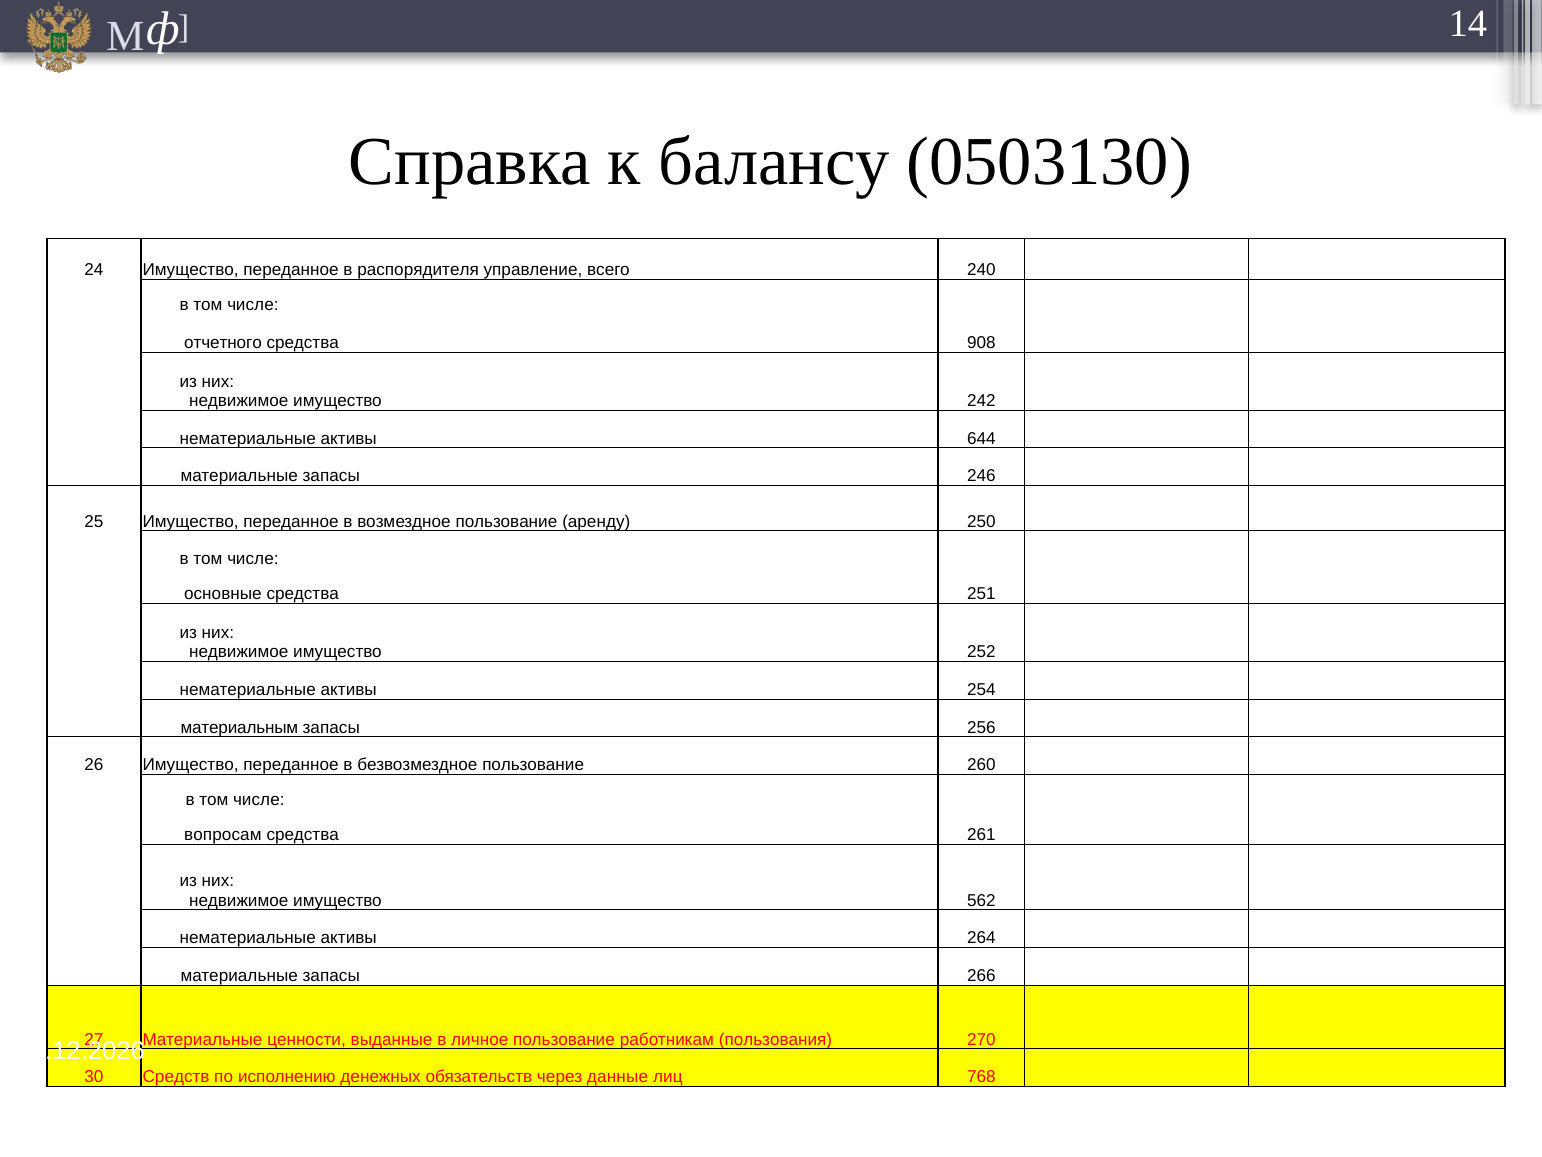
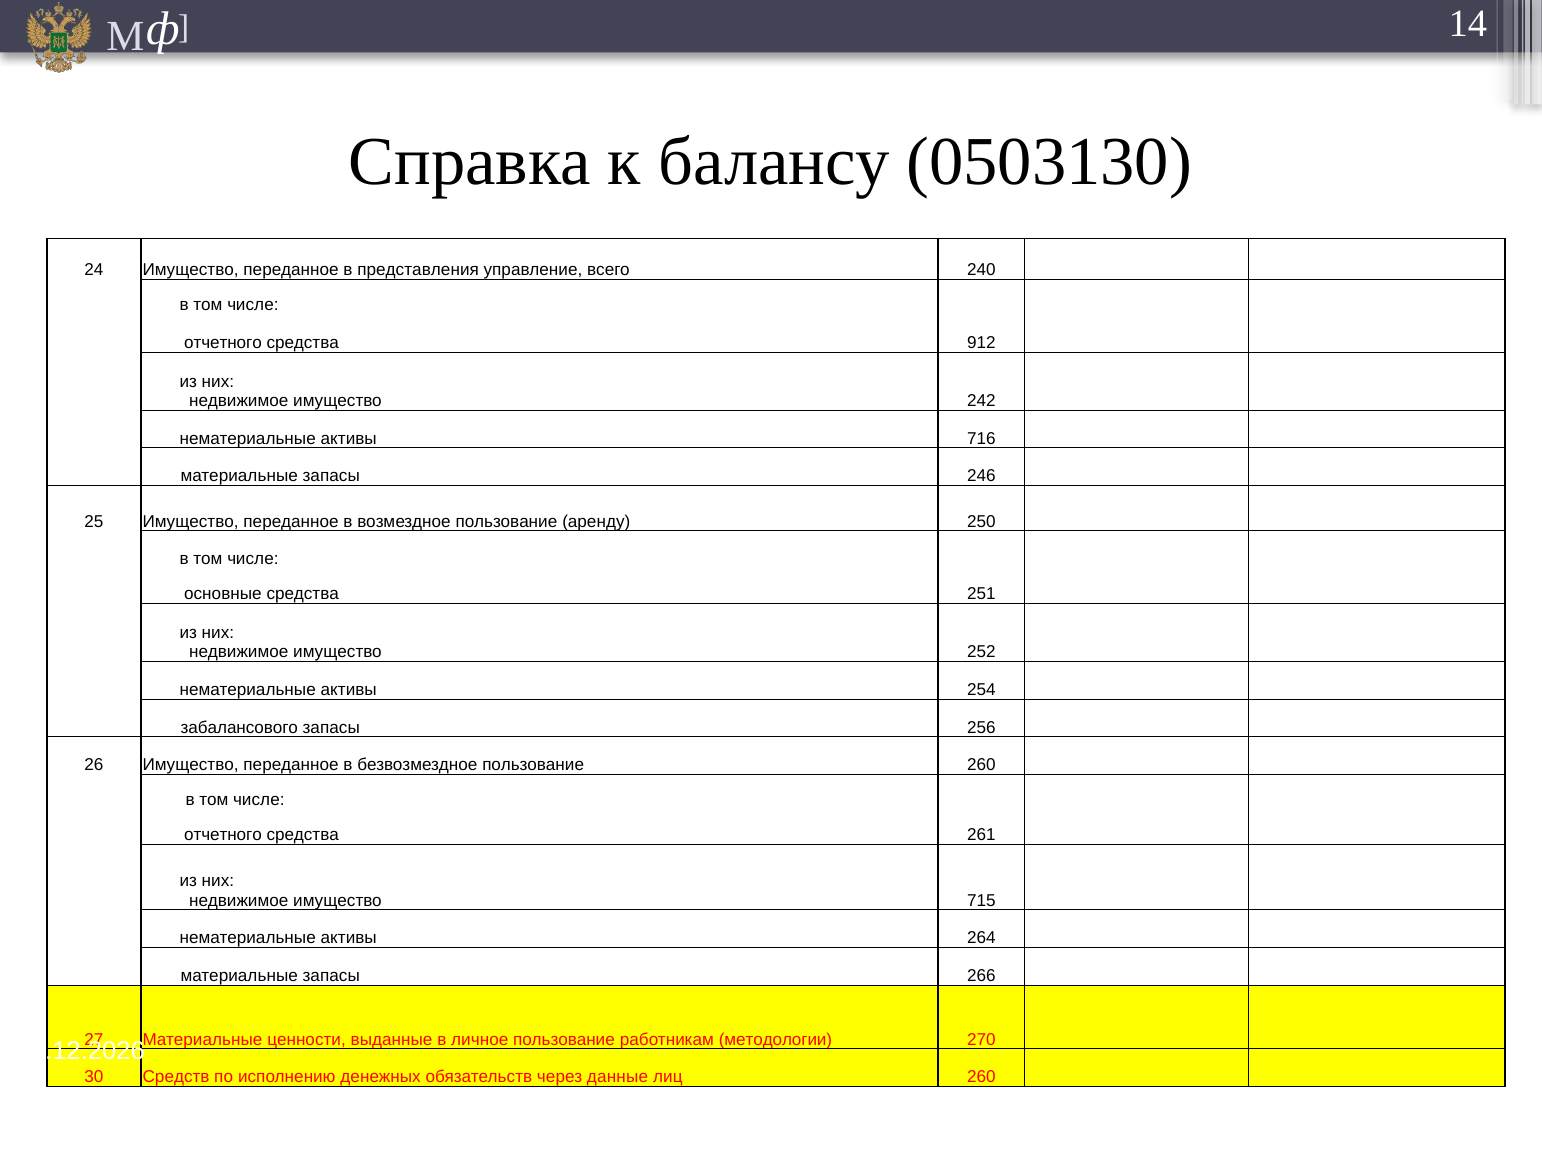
распорядителя: распорядителя -> представления
908: 908 -> 912
644: 644 -> 716
материальным: материальным -> забалансового
вопросам at (223, 834): вопросам -> отчетного
562: 562 -> 715
пользования: пользования -> методологии
лиц 768: 768 -> 260
